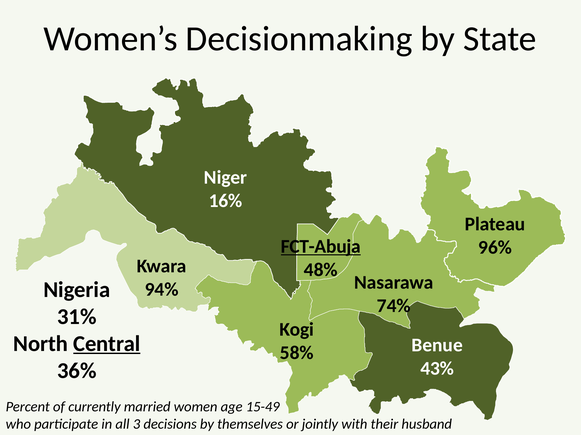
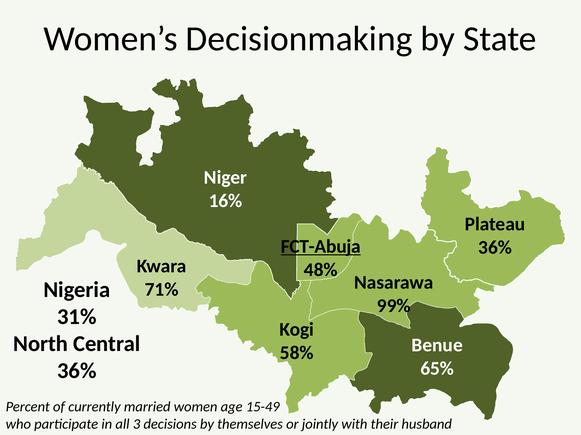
96% at (495, 248): 96% -> 36%
94%: 94% -> 71%
74%: 74% -> 99%
Central underline: present -> none
43%: 43% -> 65%
